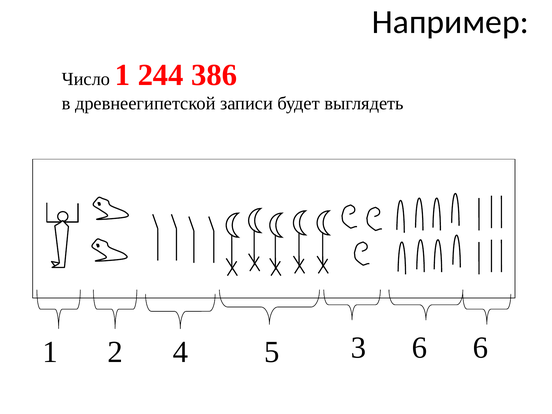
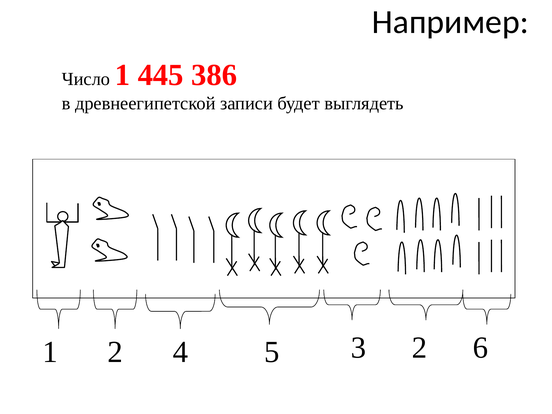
244: 244 -> 445
3 6: 6 -> 2
